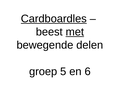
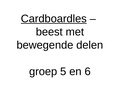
met underline: present -> none
